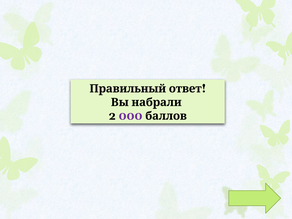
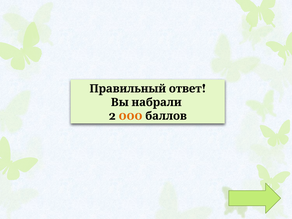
000 colour: purple -> orange
